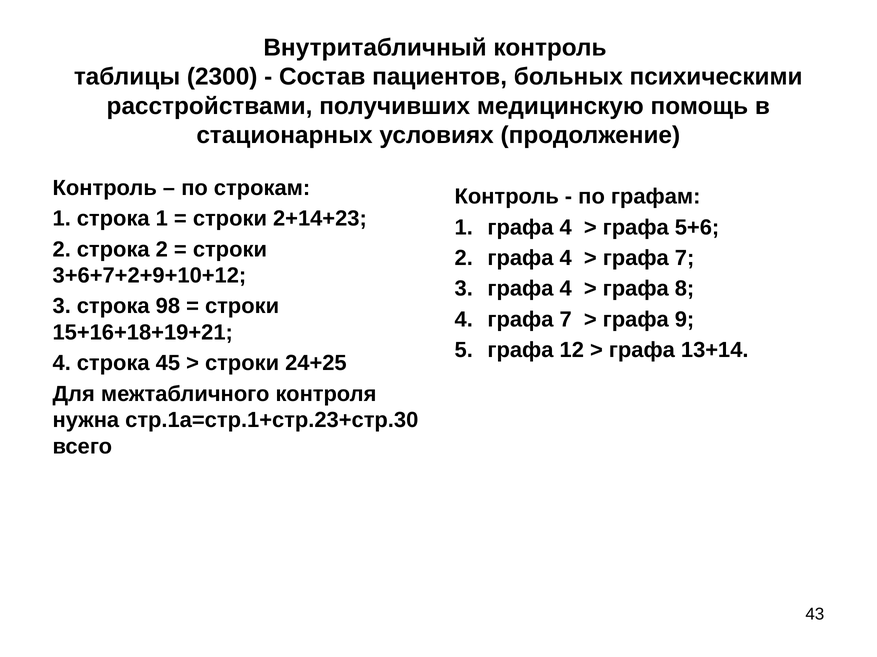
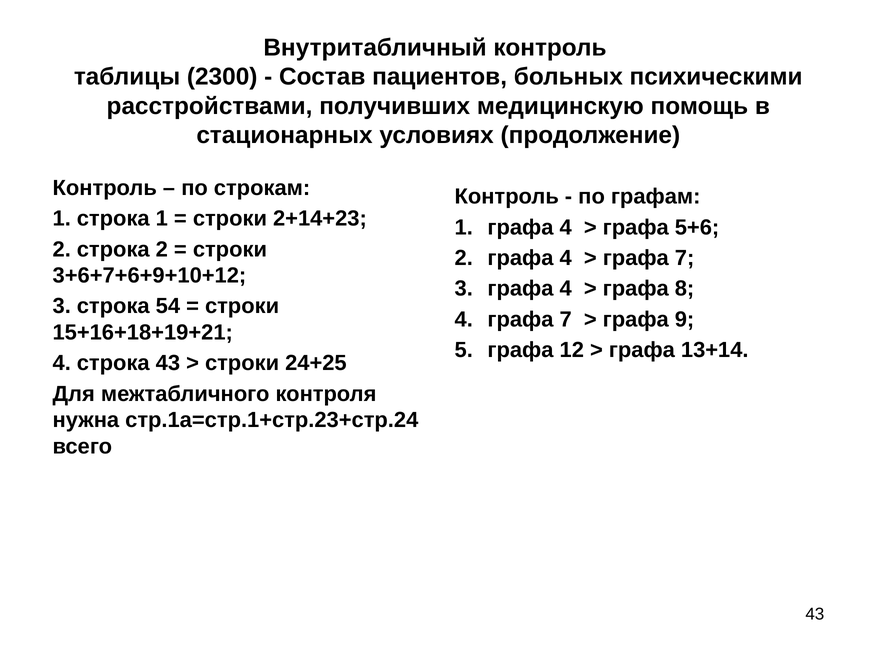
3+6+7+2+9+10+12: 3+6+7+2+9+10+12 -> 3+6+7+6+9+10+12
98: 98 -> 54
строка 45: 45 -> 43
стр.1а=стр.1+стр.23+стр.30: стр.1а=стр.1+стр.23+стр.30 -> стр.1а=стр.1+стр.23+стр.24
